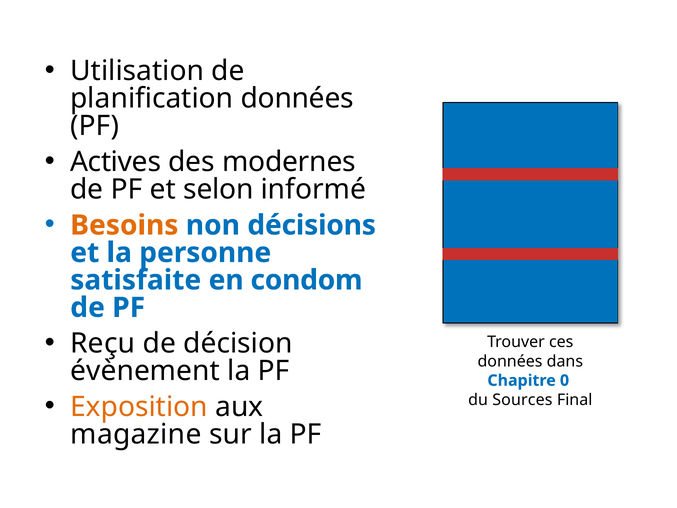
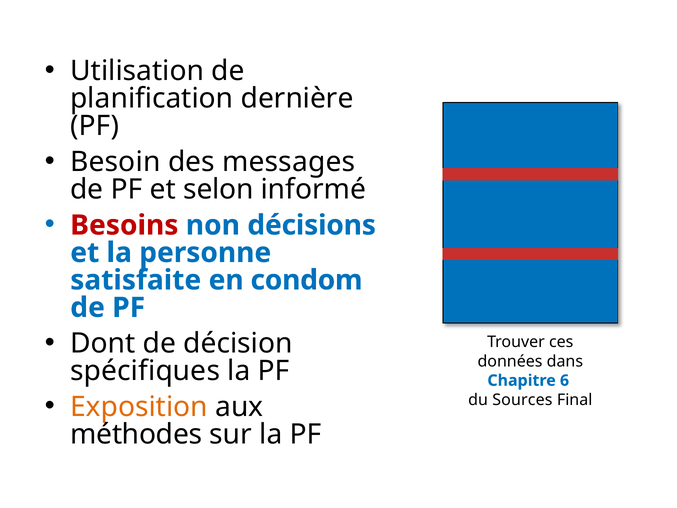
planification données: données -> dernière
Actives: Actives -> Besoin
modernes: modernes -> messages
Besoins colour: orange -> red
Reçu: Reçu -> Dont
évènement: évènement -> spécifiques
0: 0 -> 6
magazine: magazine -> méthodes
